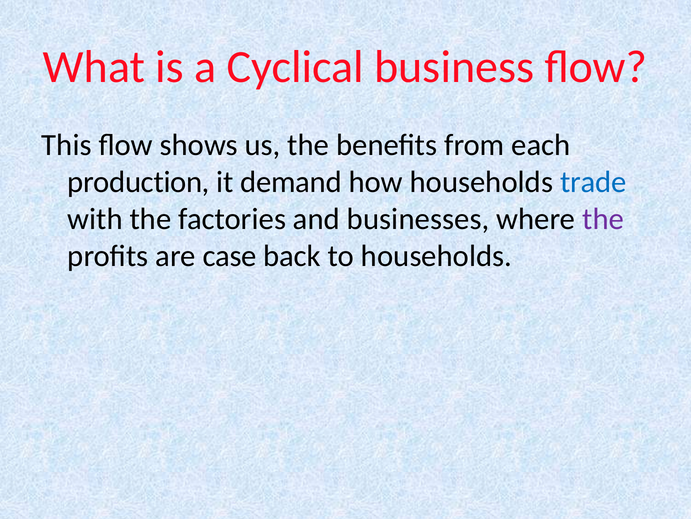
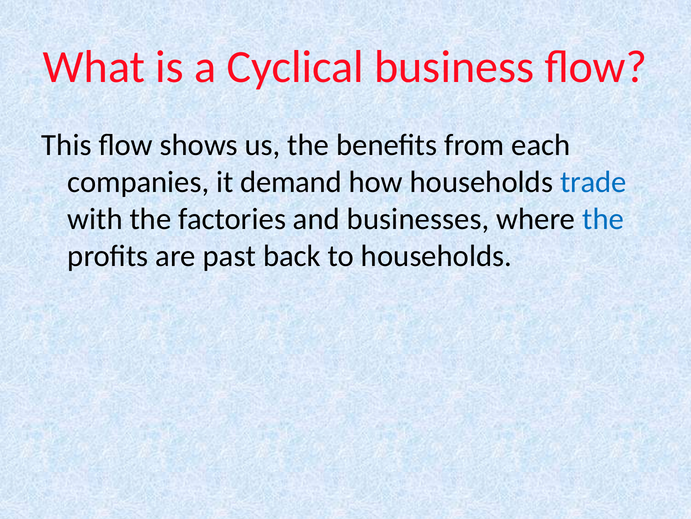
production: production -> companies
the at (603, 219) colour: purple -> blue
case: case -> past
